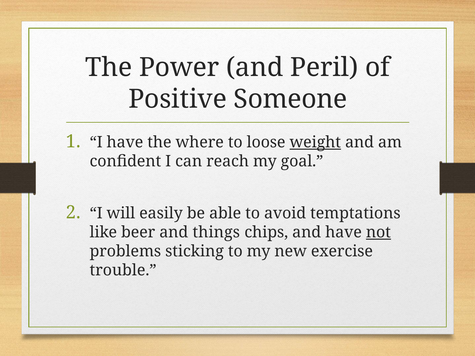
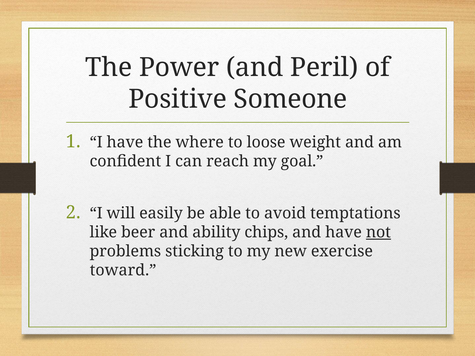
weight underline: present -> none
things: things -> ability
trouble: trouble -> toward
